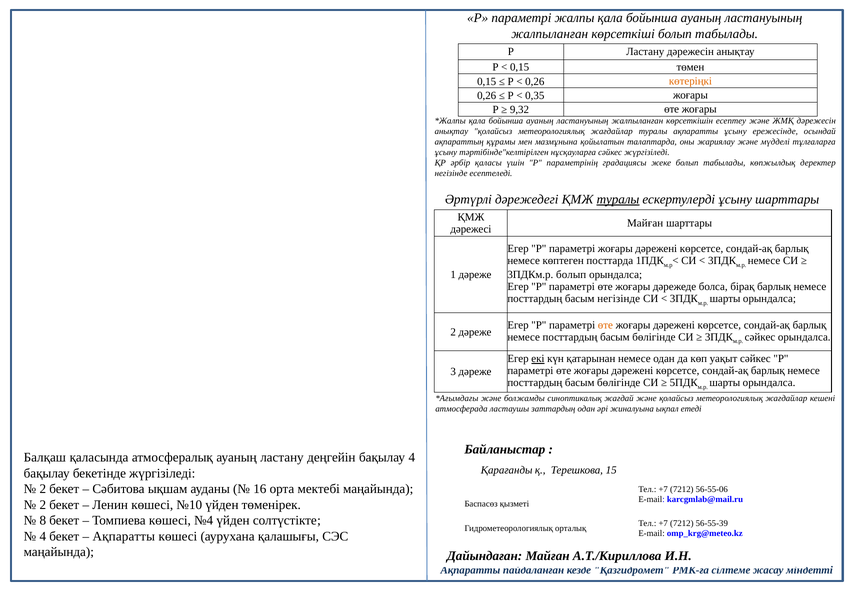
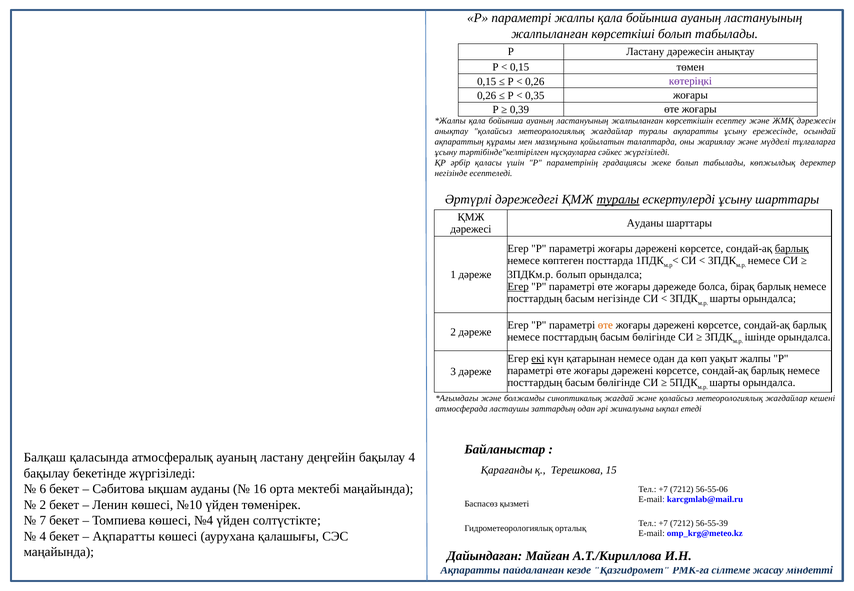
көтеріңкі colour: orange -> purple
9,32: 9,32 -> 0,39
Майған at (645, 223): Майған -> Ауданы
барлық at (792, 249) underline: none -> present
Егер at (518, 287) underline: none -> present
сәйкес at (760, 337): сәйкес -> ішінде
уақыт сәйкес: сәйкес -> жалпы
2 at (43, 489): 2 -> 6
8: 8 -> 7
